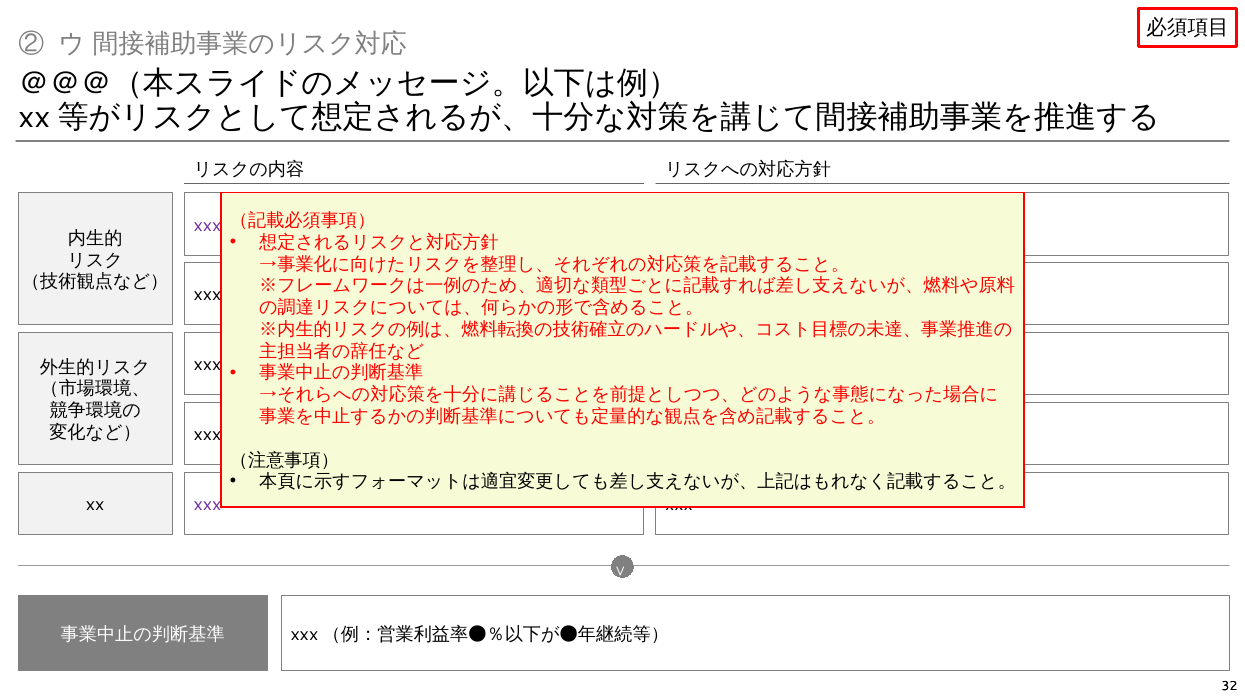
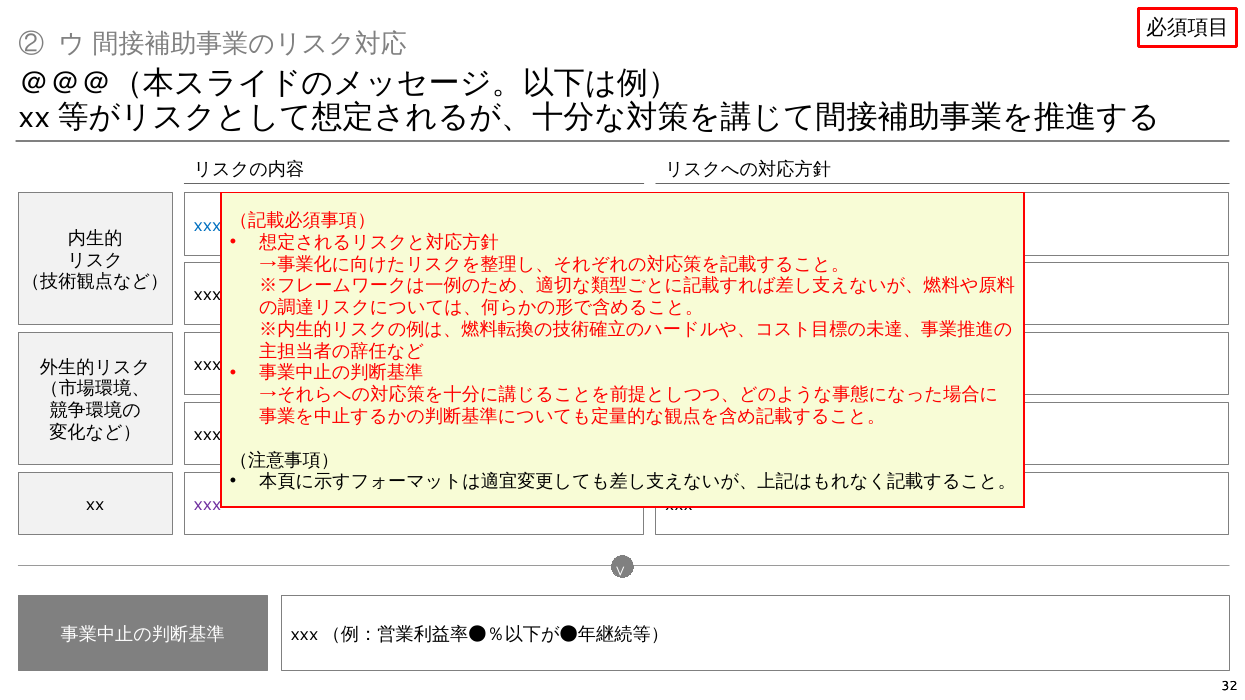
xxx at (207, 225) colour: purple -> blue
